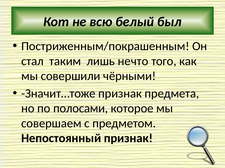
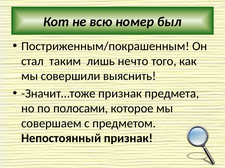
белый: белый -> номер
чёрными: чёрными -> выяснить
